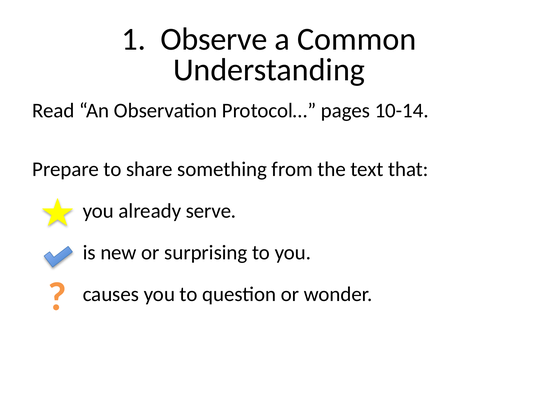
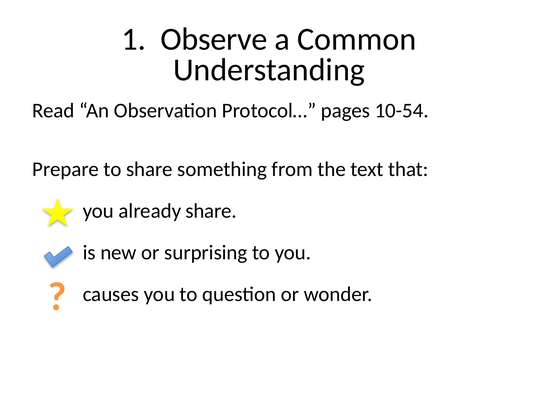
10-14: 10-14 -> 10-54
already serve: serve -> share
